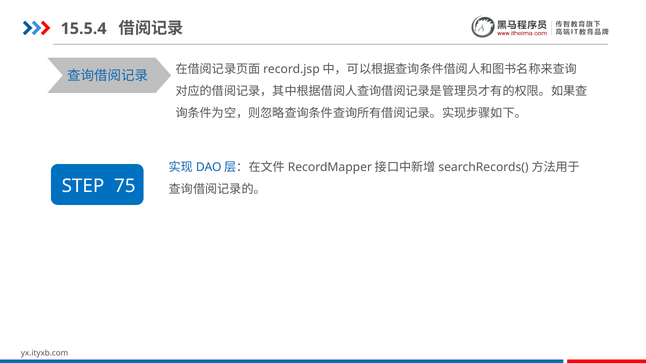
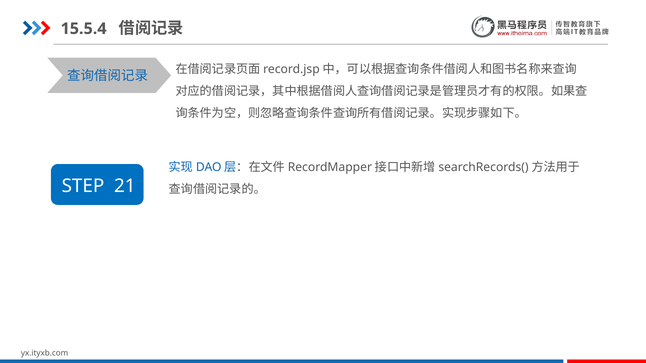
75: 75 -> 21
